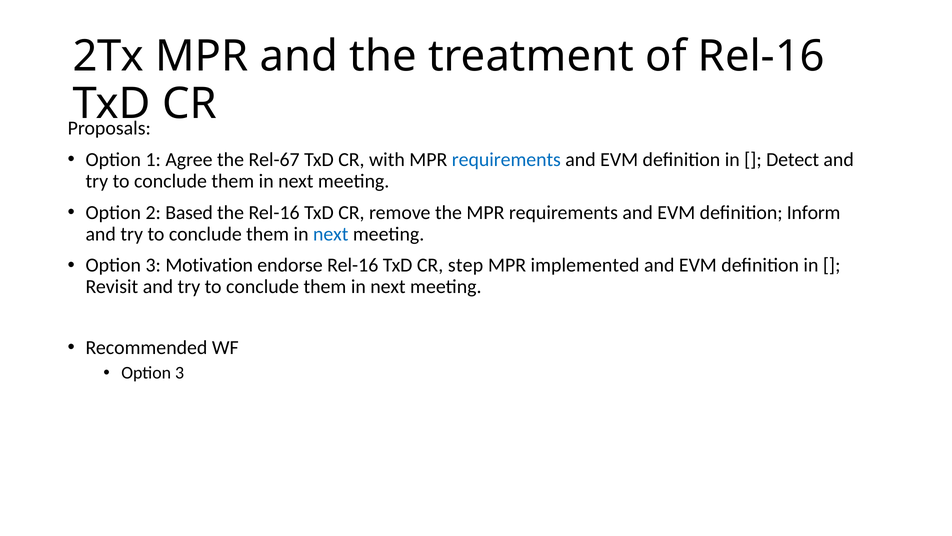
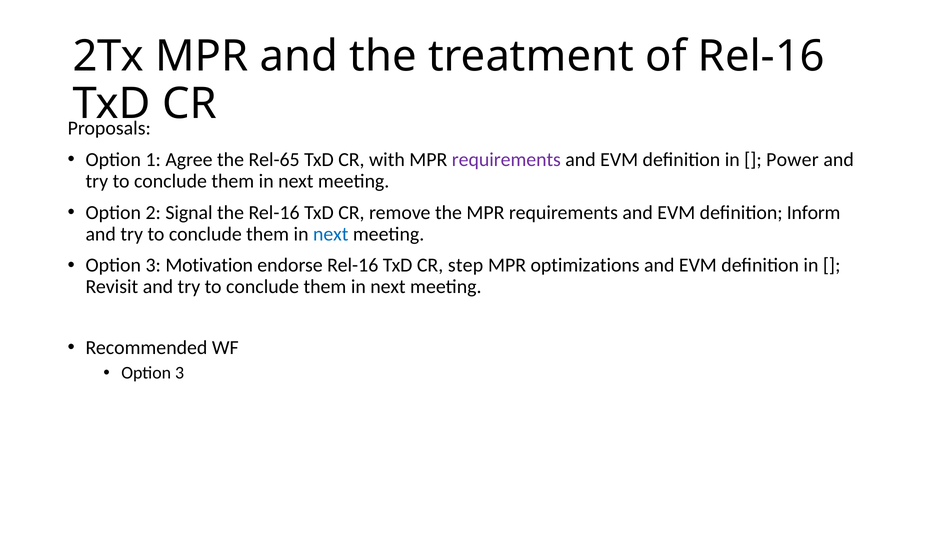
Rel-67: Rel-67 -> Rel-65
requirements at (506, 159) colour: blue -> purple
Detect: Detect -> Power
Based: Based -> Signal
implemented: implemented -> optimizations
